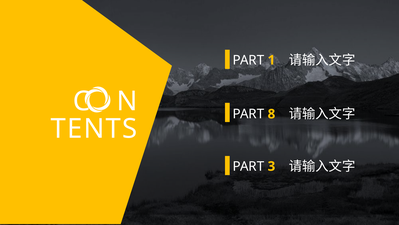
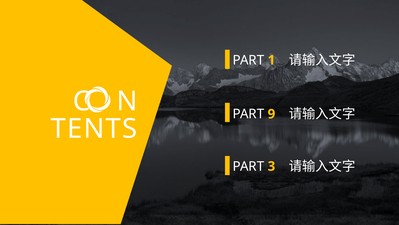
8: 8 -> 9
